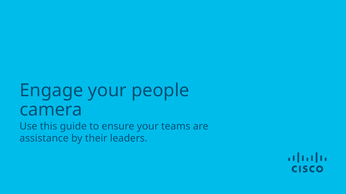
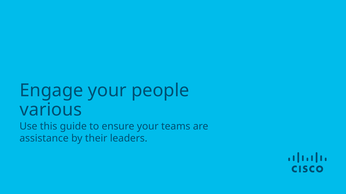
camera: camera -> various
